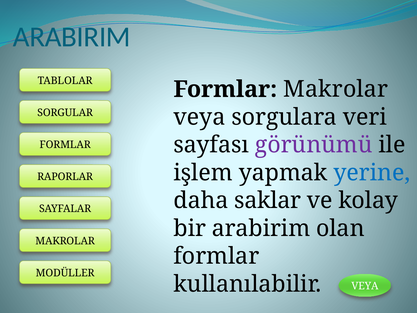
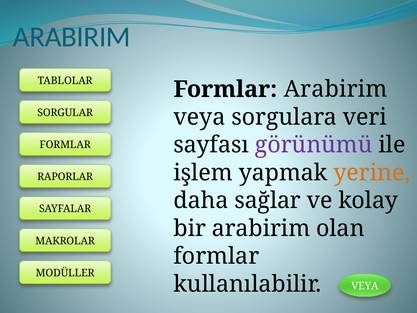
Formlar Makrolar: Makrolar -> Arabirim
yerine colour: blue -> orange
saklar: saklar -> sağlar
